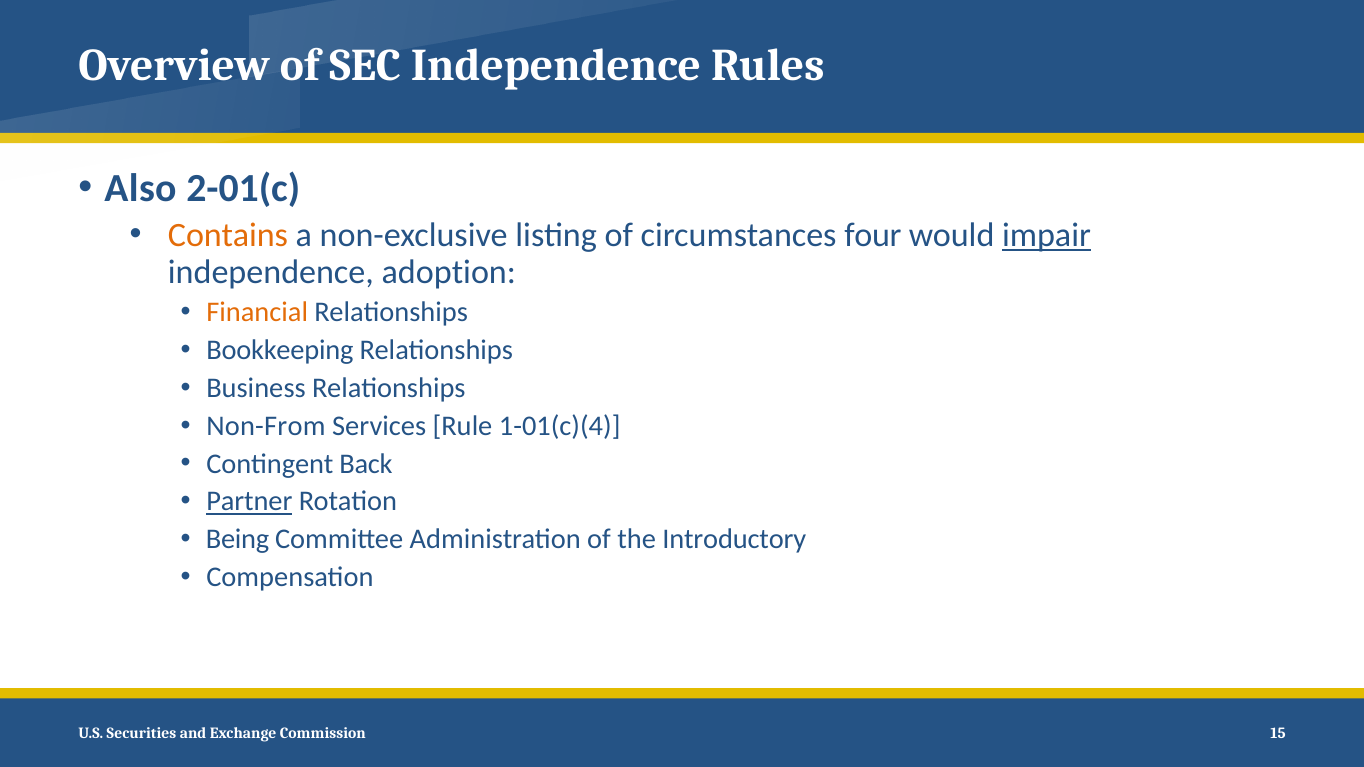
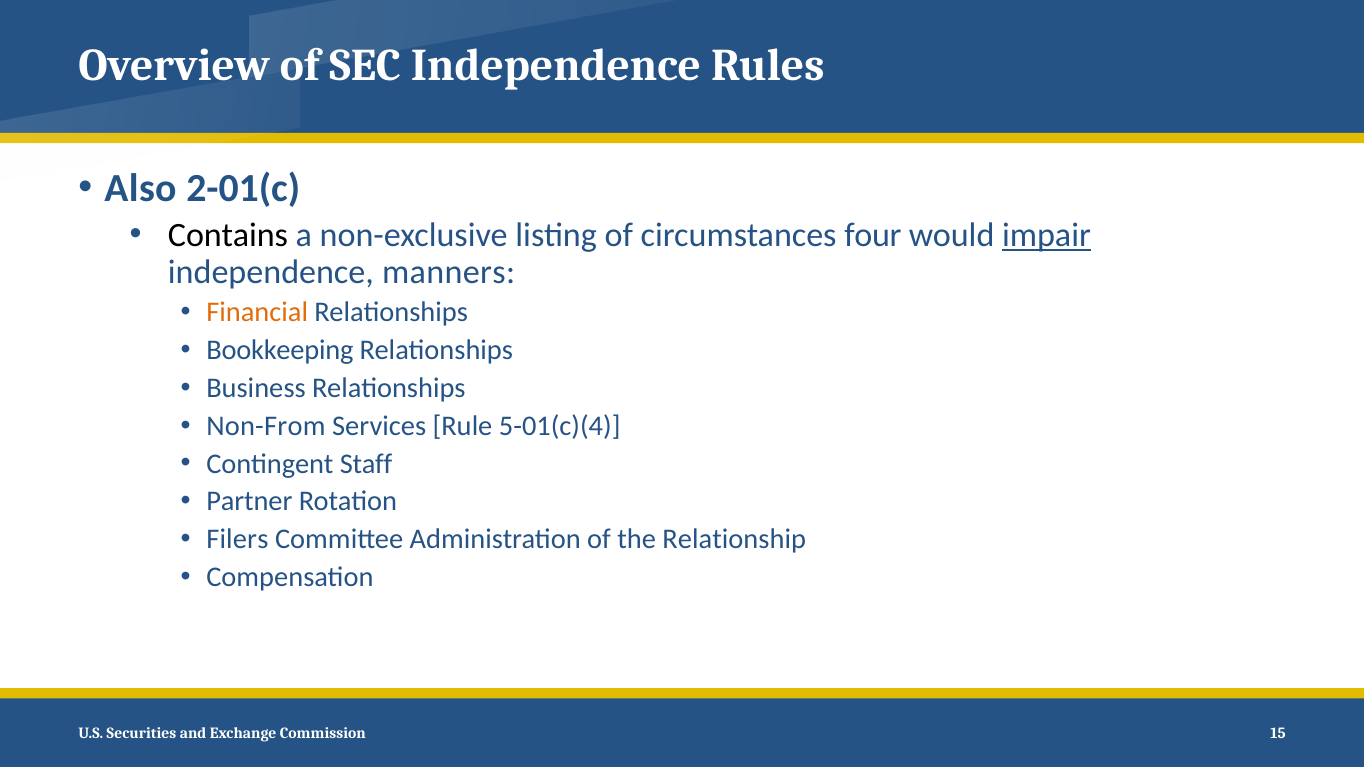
Contains colour: orange -> black
adoption: adoption -> manners
1-01(c)(4: 1-01(c)(4 -> 5-01(c)(4
Back: Back -> Staff
Partner underline: present -> none
Being: Being -> Filers
Introductory: Introductory -> Relationship
